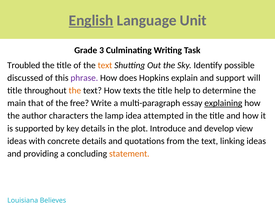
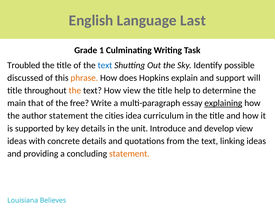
English underline: present -> none
Unit: Unit -> Last
3: 3 -> 1
text at (105, 65) colour: orange -> blue
phrase colour: purple -> orange
How texts: texts -> view
author characters: characters -> statement
lamp: lamp -> cities
attempted: attempted -> curriculum
plot: plot -> unit
